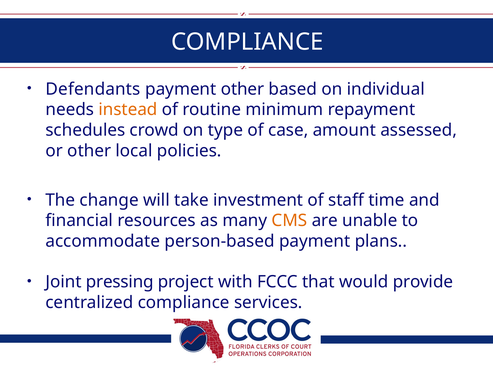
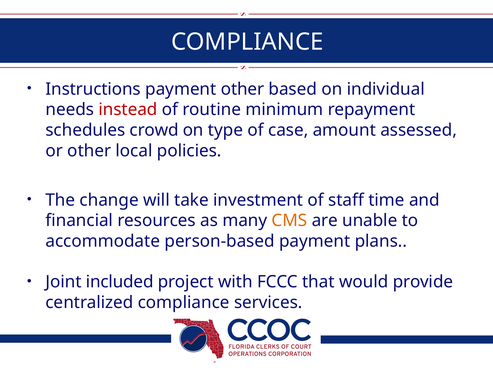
Defendants: Defendants -> Instructions
instead colour: orange -> red
pressing: pressing -> included
